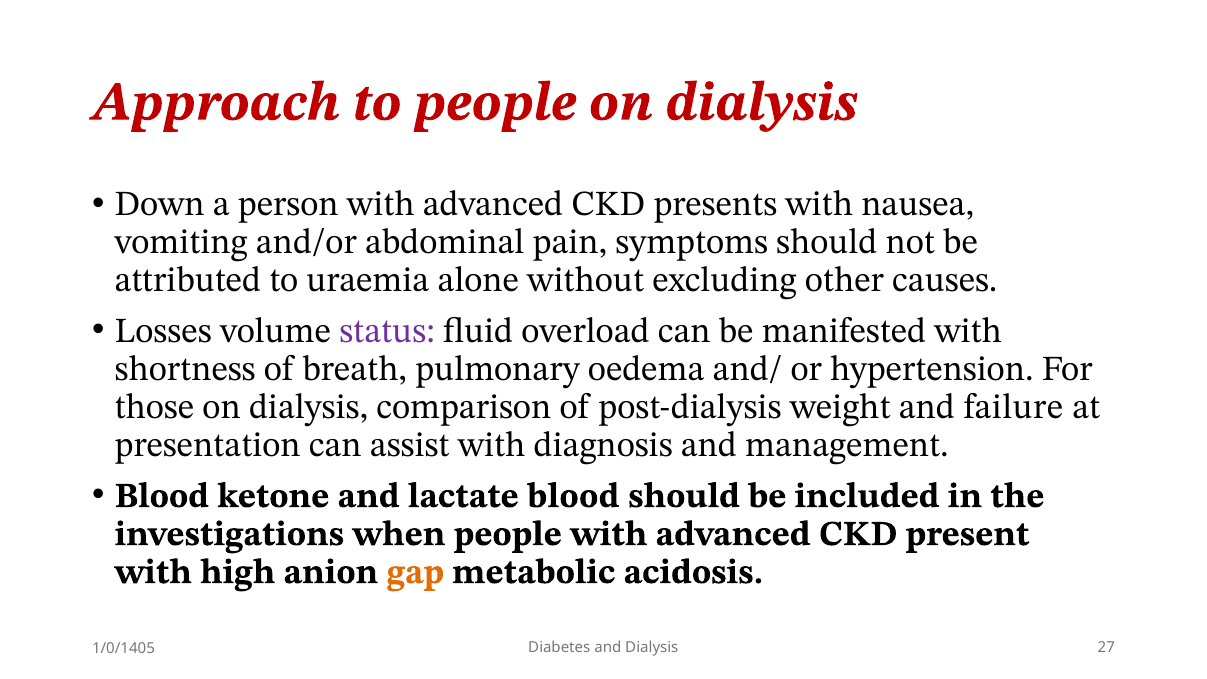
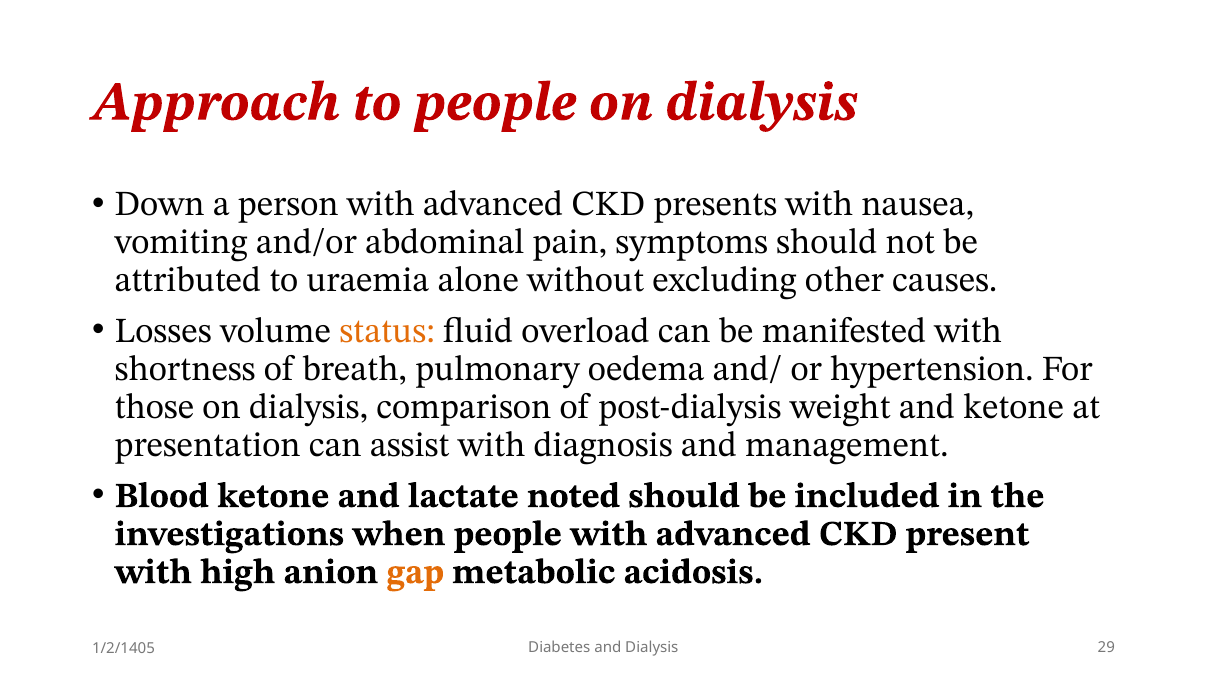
status colour: purple -> orange
and failure: failure -> ketone
lactate blood: blood -> noted
27: 27 -> 29
1/0/1405: 1/0/1405 -> 1/2/1405
